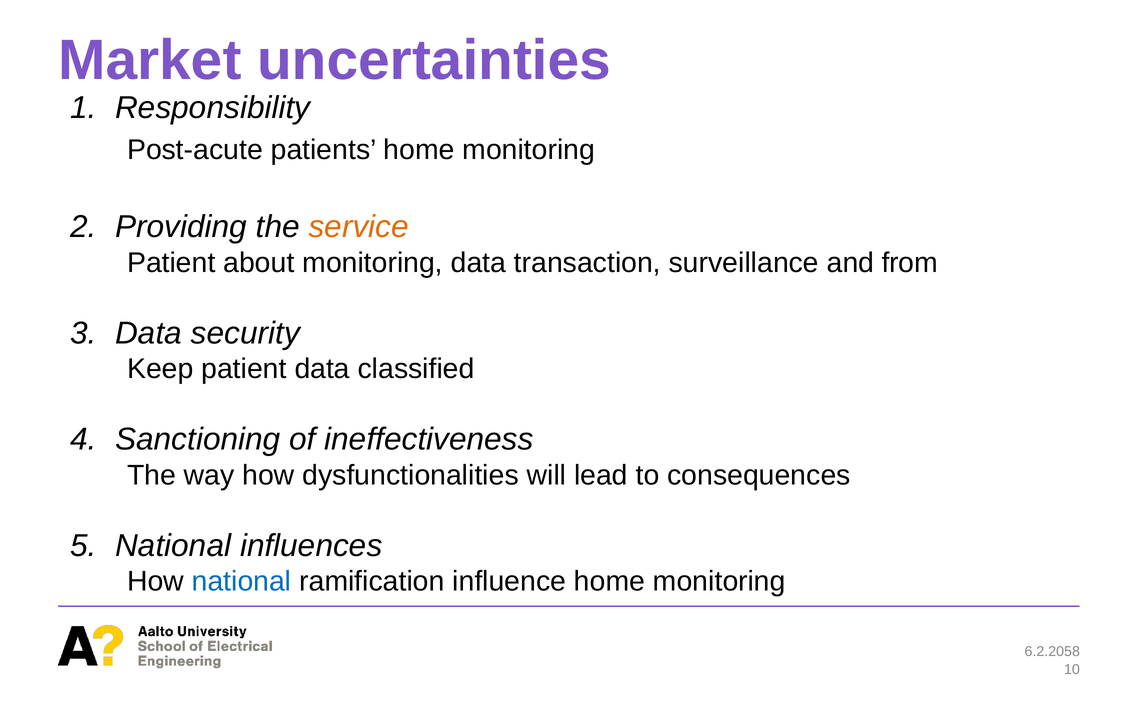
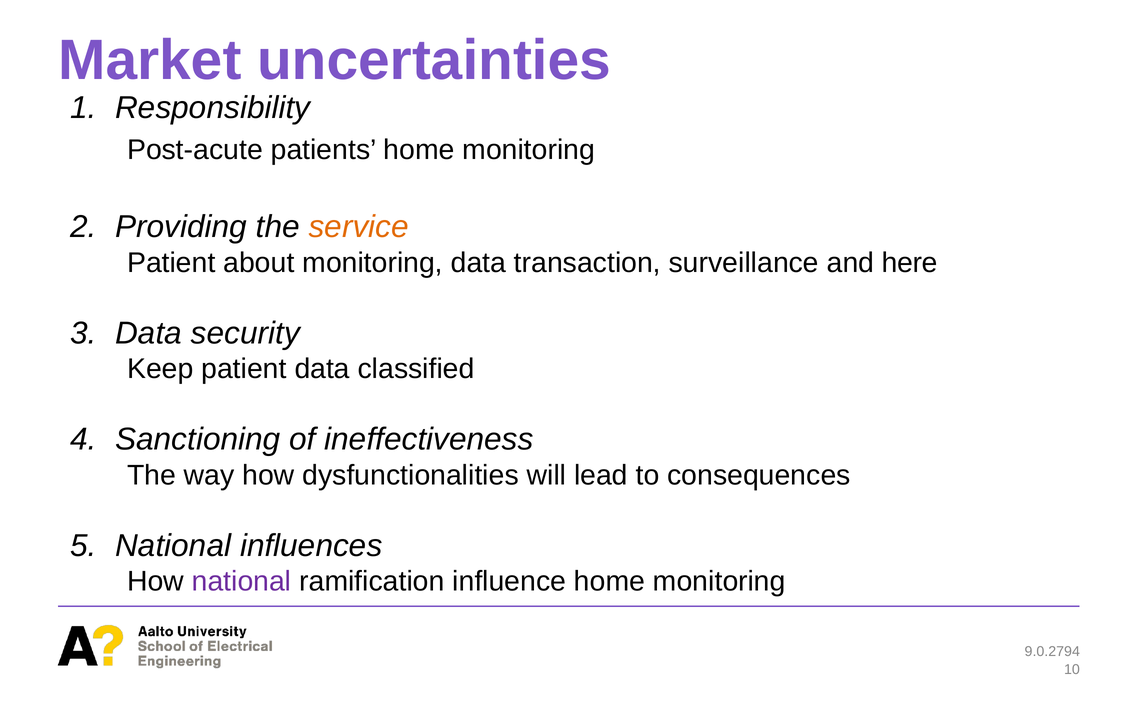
from: from -> here
national at (241, 582) colour: blue -> purple
6.2.2058: 6.2.2058 -> 9.0.2794
